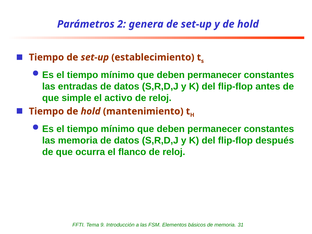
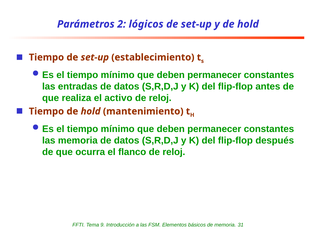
genera: genera -> lógicos
simple: simple -> realiza
